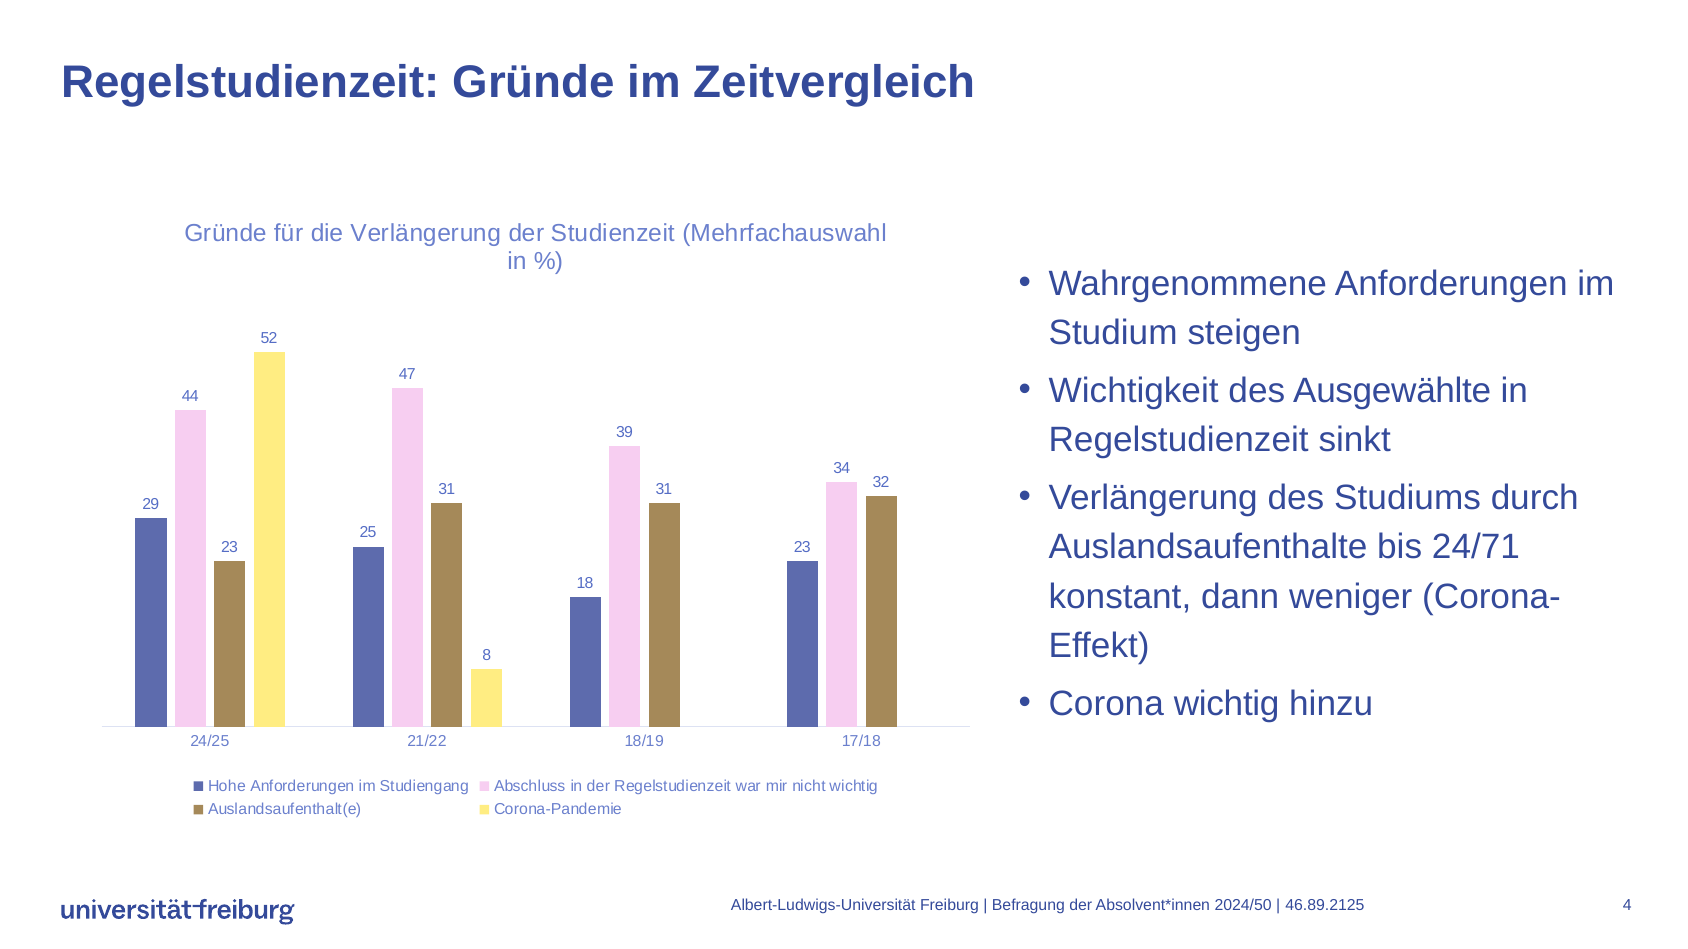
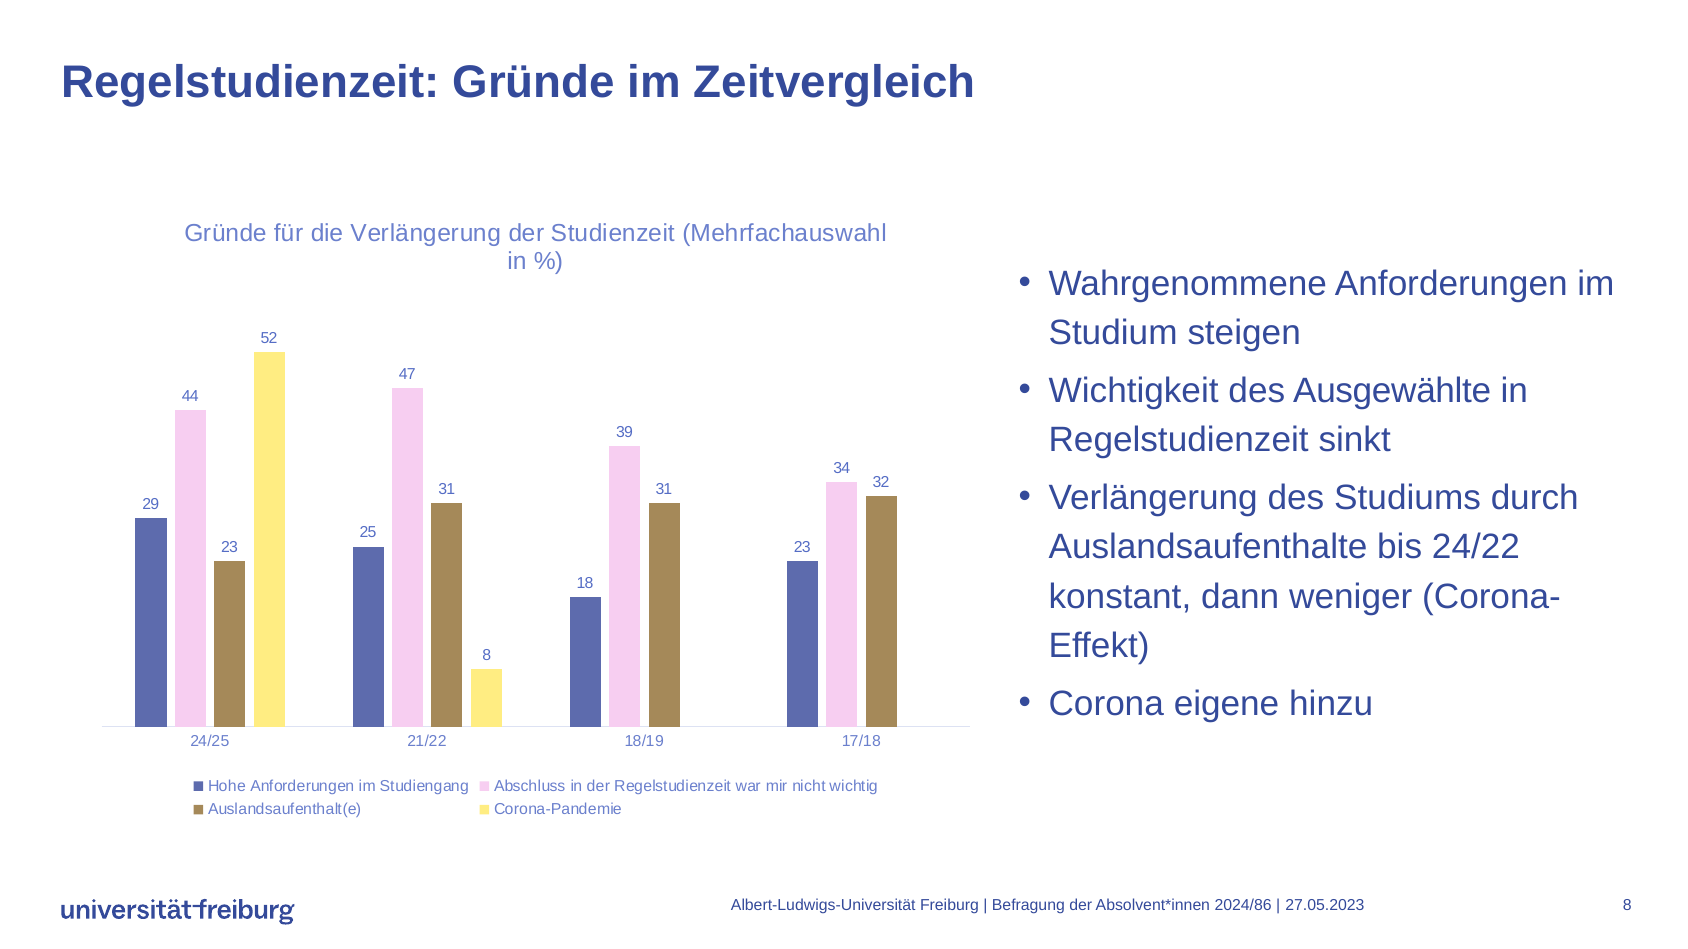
24/71: 24/71 -> 24/22
Corona wichtig: wichtig -> eigene
2024/50: 2024/50 -> 2024/86
46.89.2125: 46.89.2125 -> 27.05.2023
4 at (1627, 905): 4 -> 8
